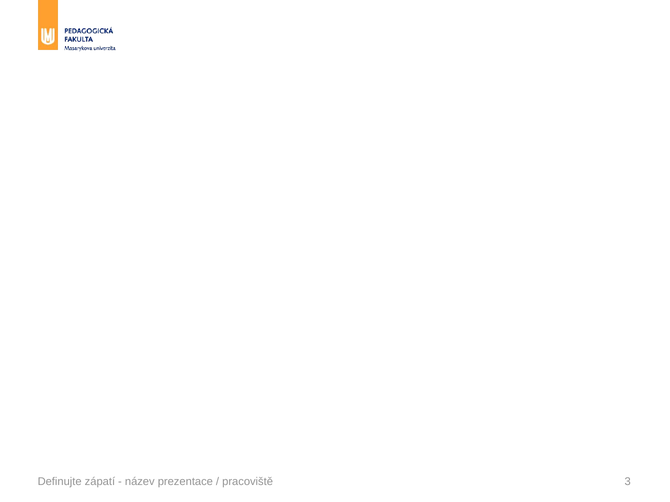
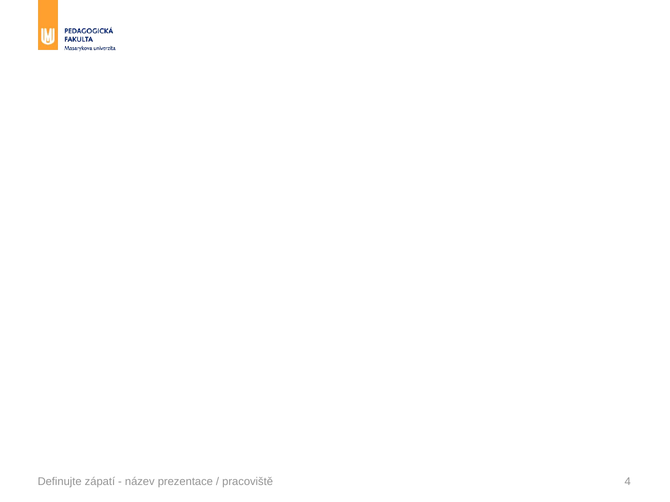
3: 3 -> 4
